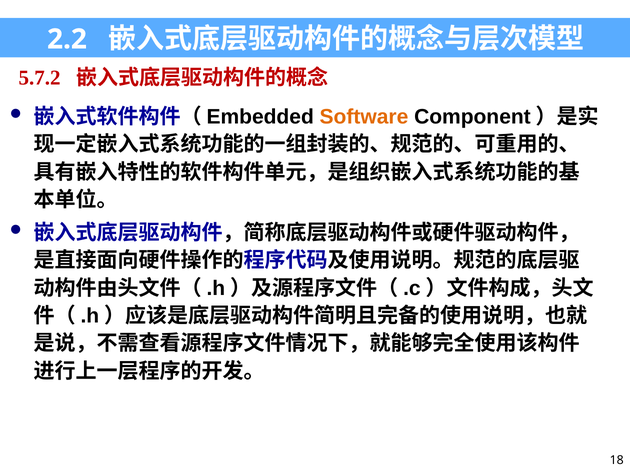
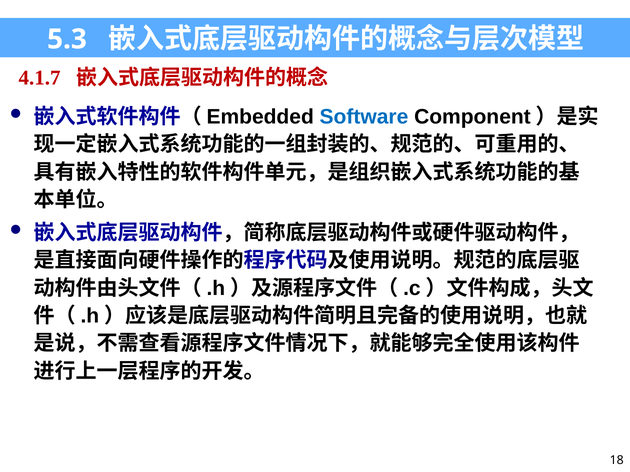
2.2: 2.2 -> 5.3
5.7.2: 5.7.2 -> 4.1.7
Software colour: orange -> blue
